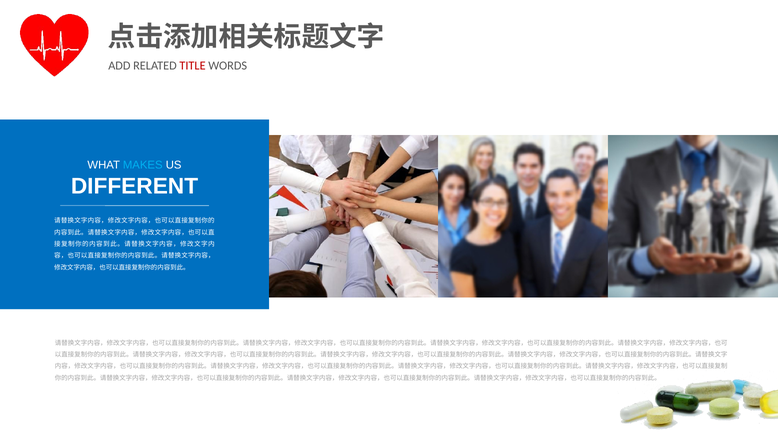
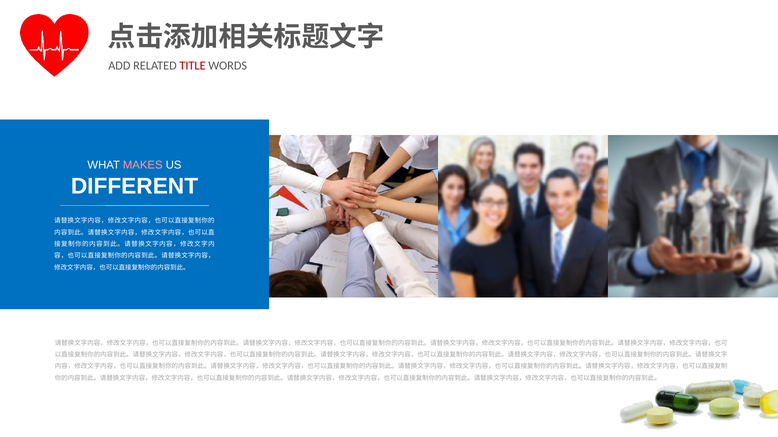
MAKES colour: light blue -> pink
